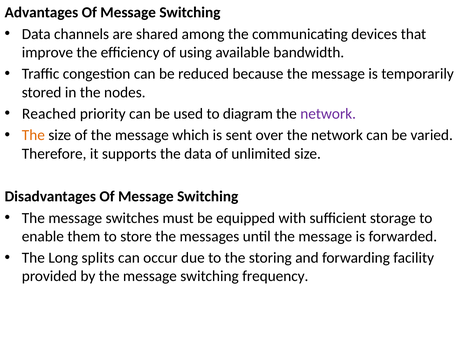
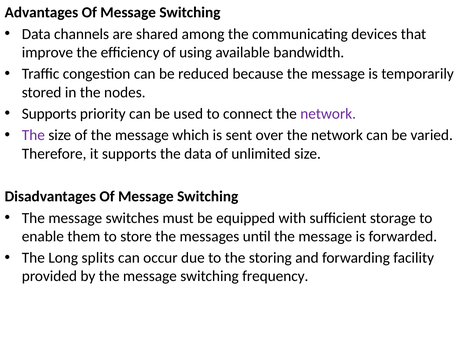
Reached at (49, 114): Reached -> Supports
diagram: diagram -> connect
The at (33, 135) colour: orange -> purple
